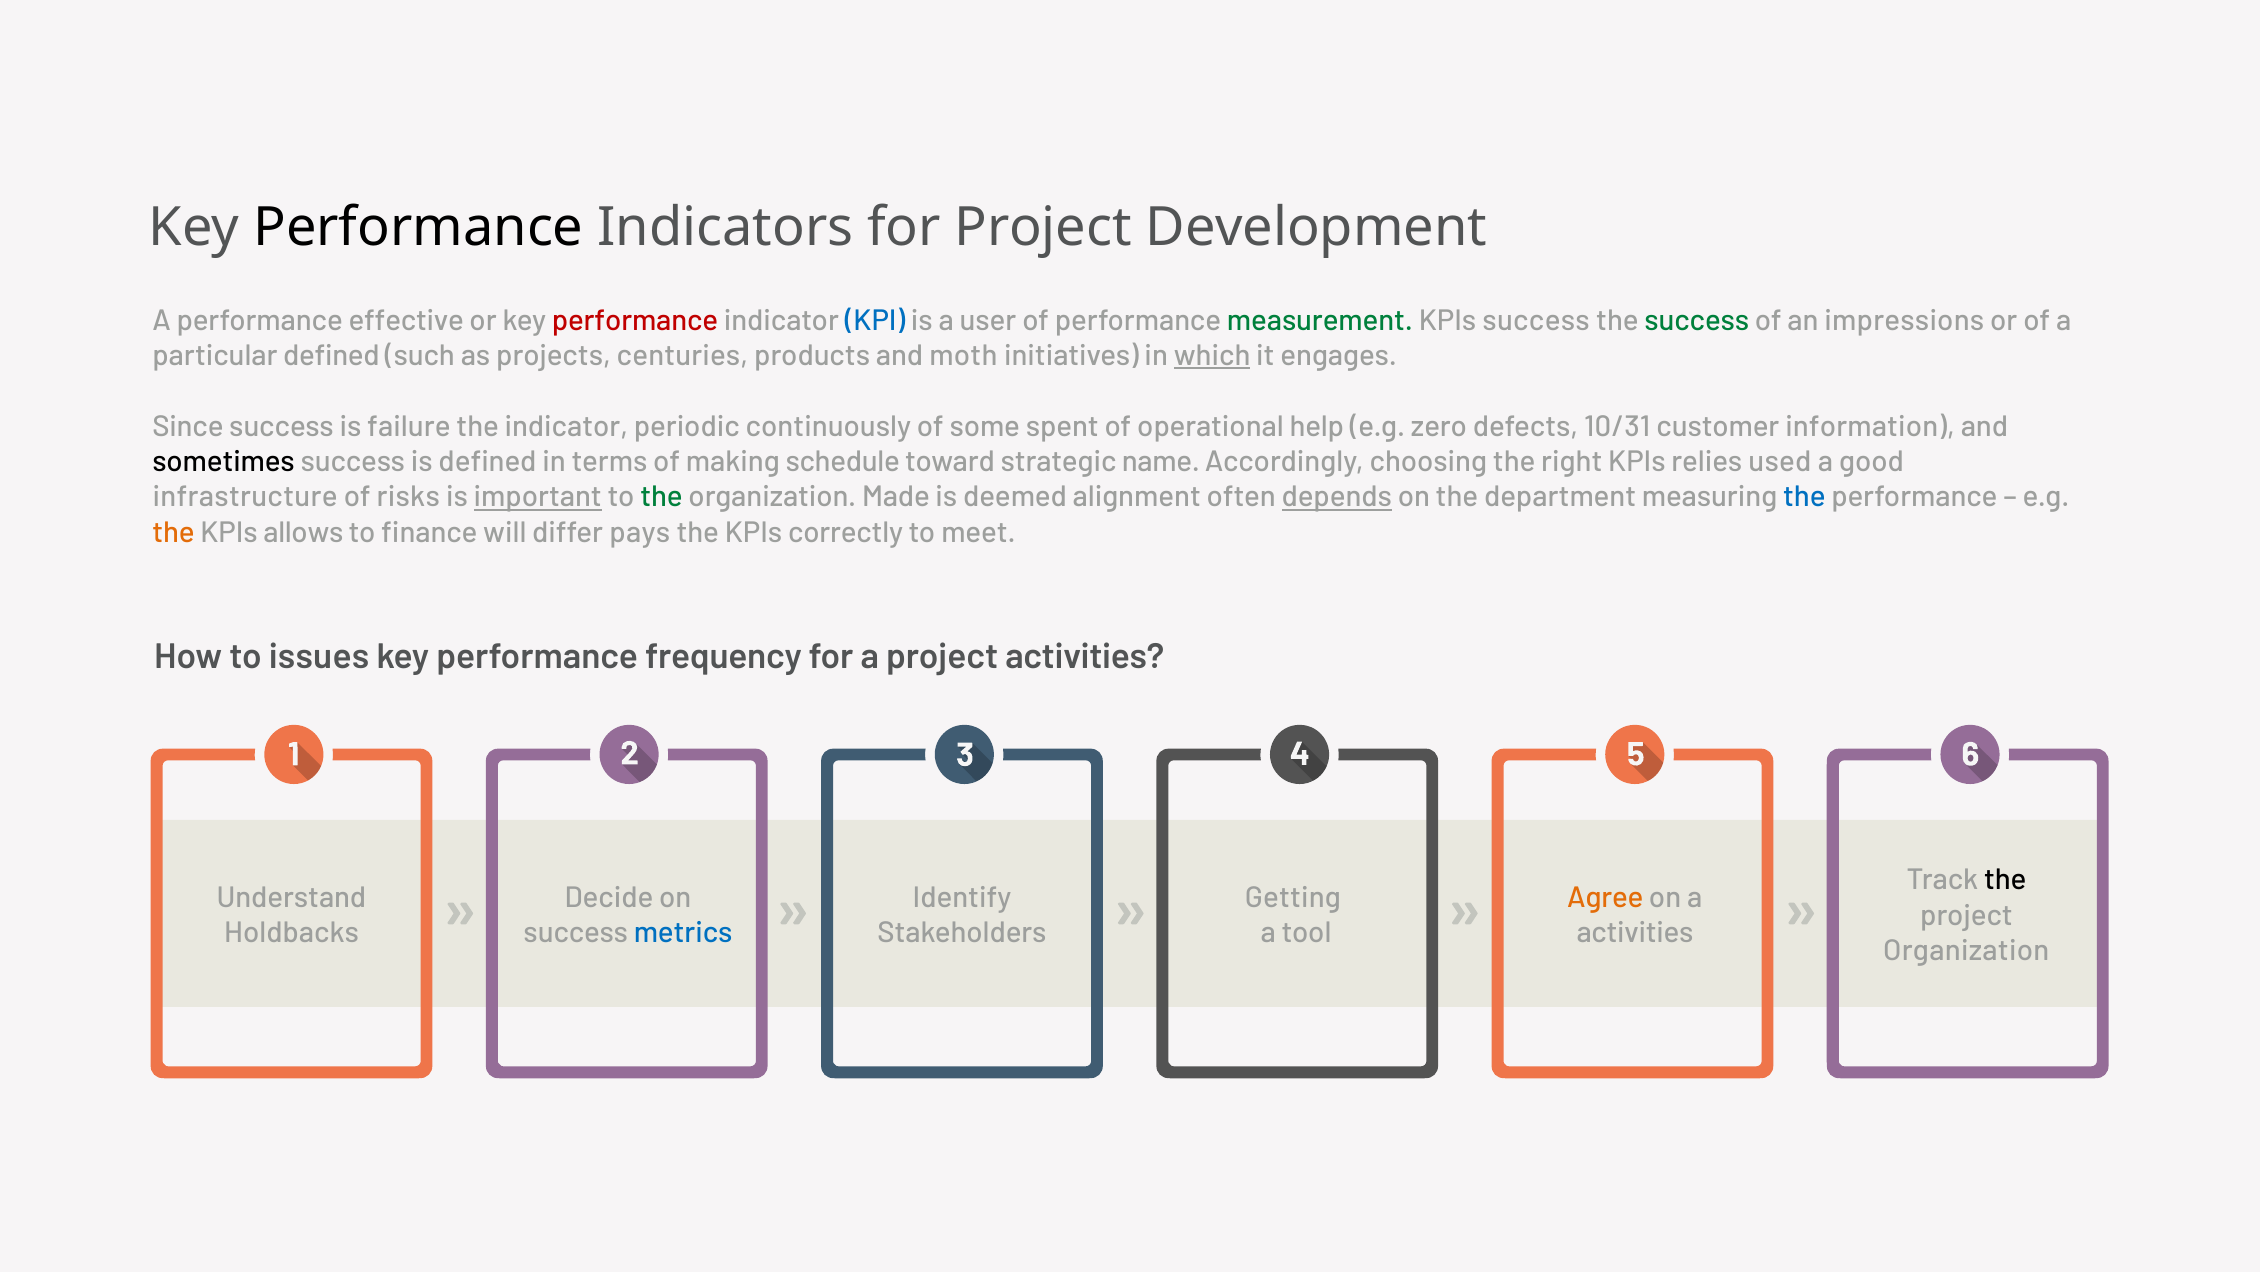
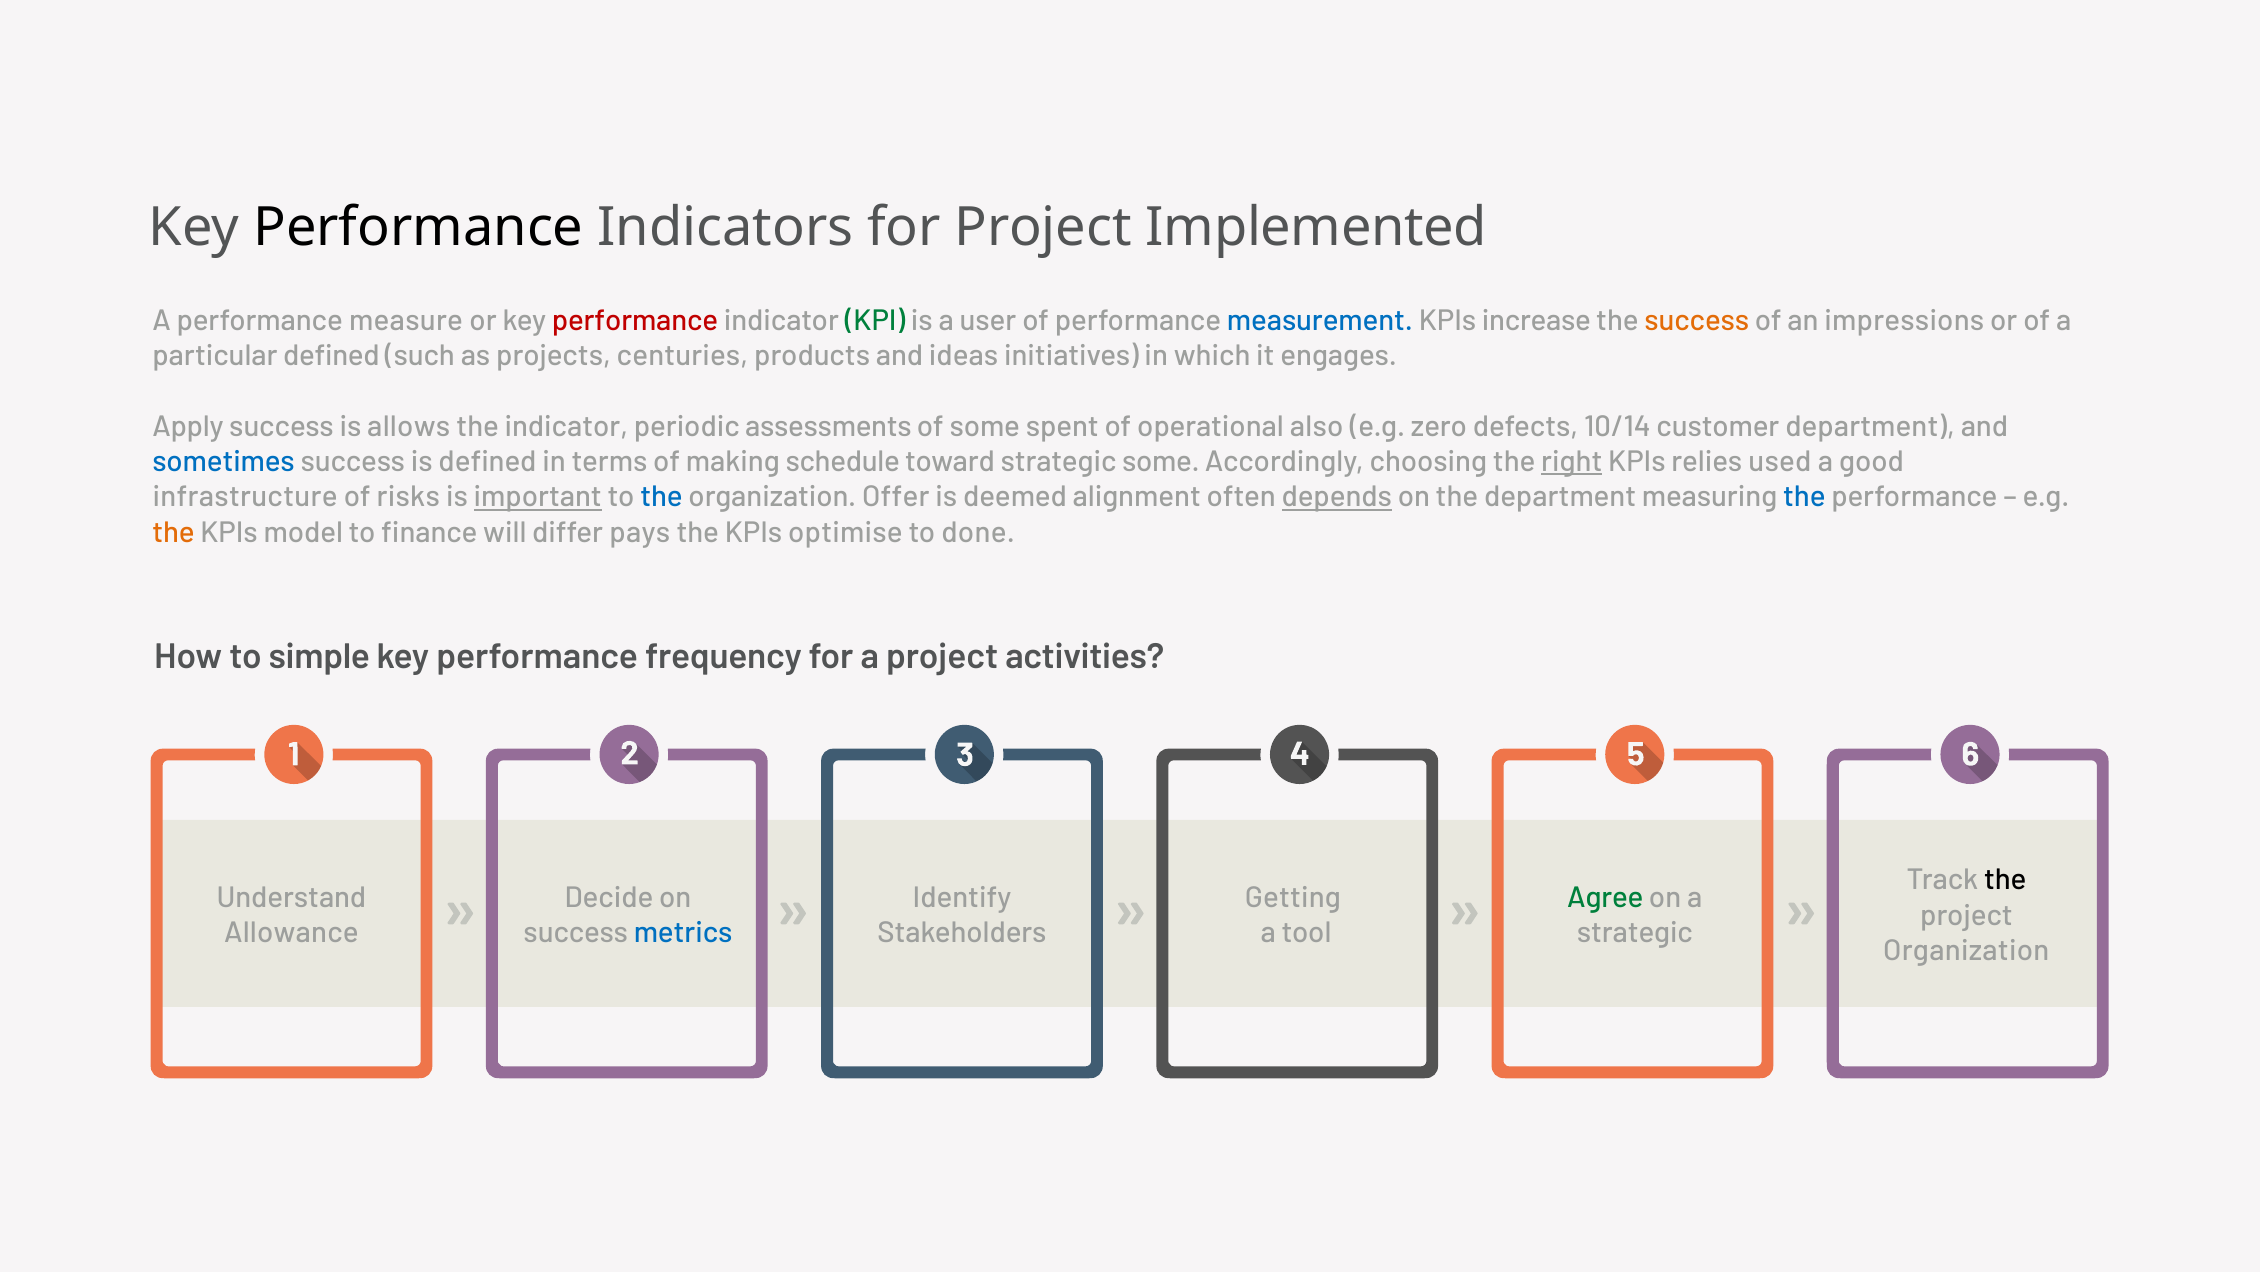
Development: Development -> Implemented
effective: effective -> measure
KPI colour: blue -> green
measurement colour: green -> blue
KPIs success: success -> increase
success at (1697, 320) colour: green -> orange
moth: moth -> ideas
which underline: present -> none
Since: Since -> Apply
failure: failure -> allows
continuously: continuously -> assessments
help: help -> also
10/31: 10/31 -> 10/14
customer information: information -> department
sometimes colour: black -> blue
strategic name: name -> some
right underline: none -> present
the at (662, 497) colour: green -> blue
Made: Made -> Offer
allows: allows -> model
correctly: correctly -> optimise
meet: meet -> done
issues: issues -> simple
Agree colour: orange -> green
Holdbacks: Holdbacks -> Allowance
activities at (1635, 933): activities -> strategic
